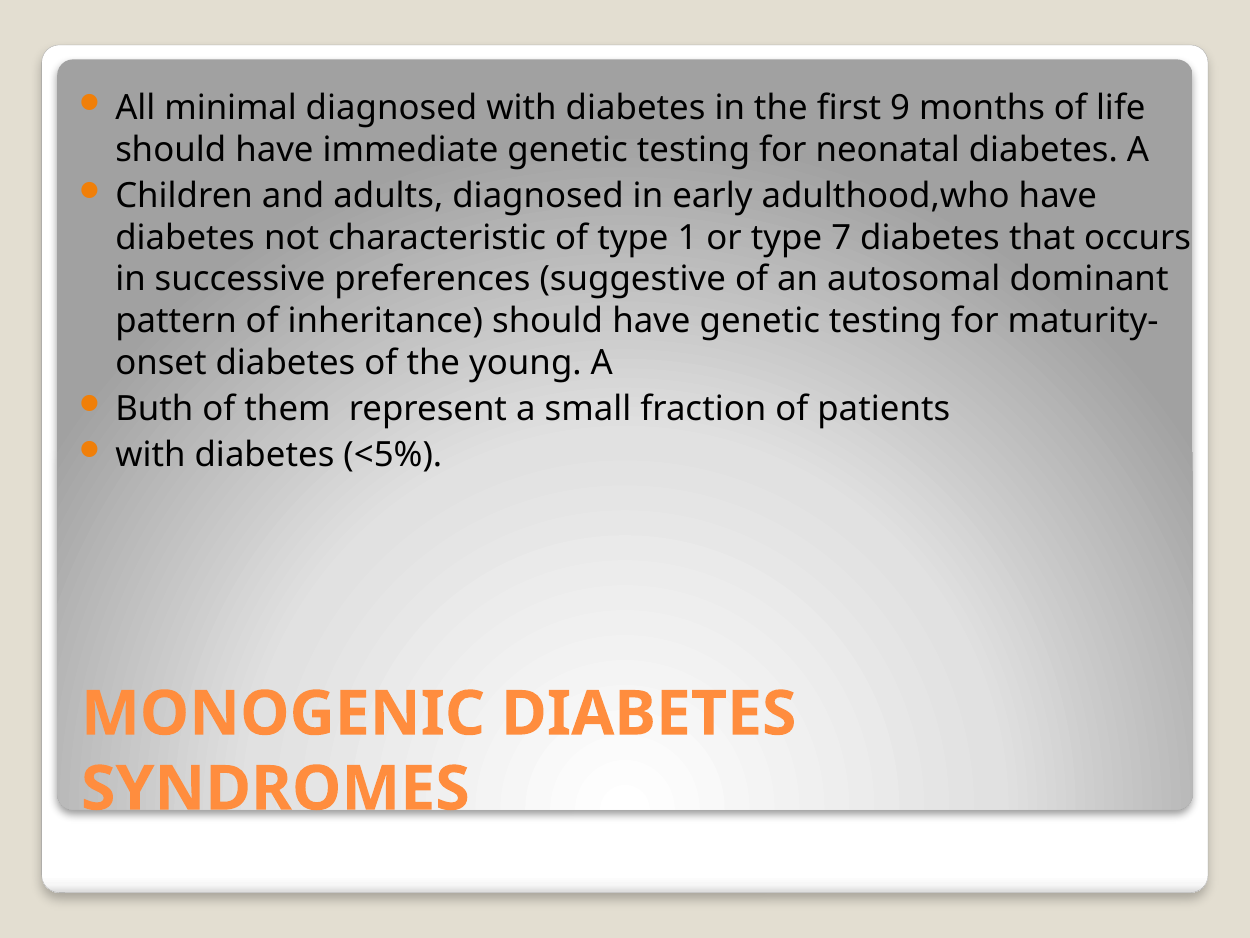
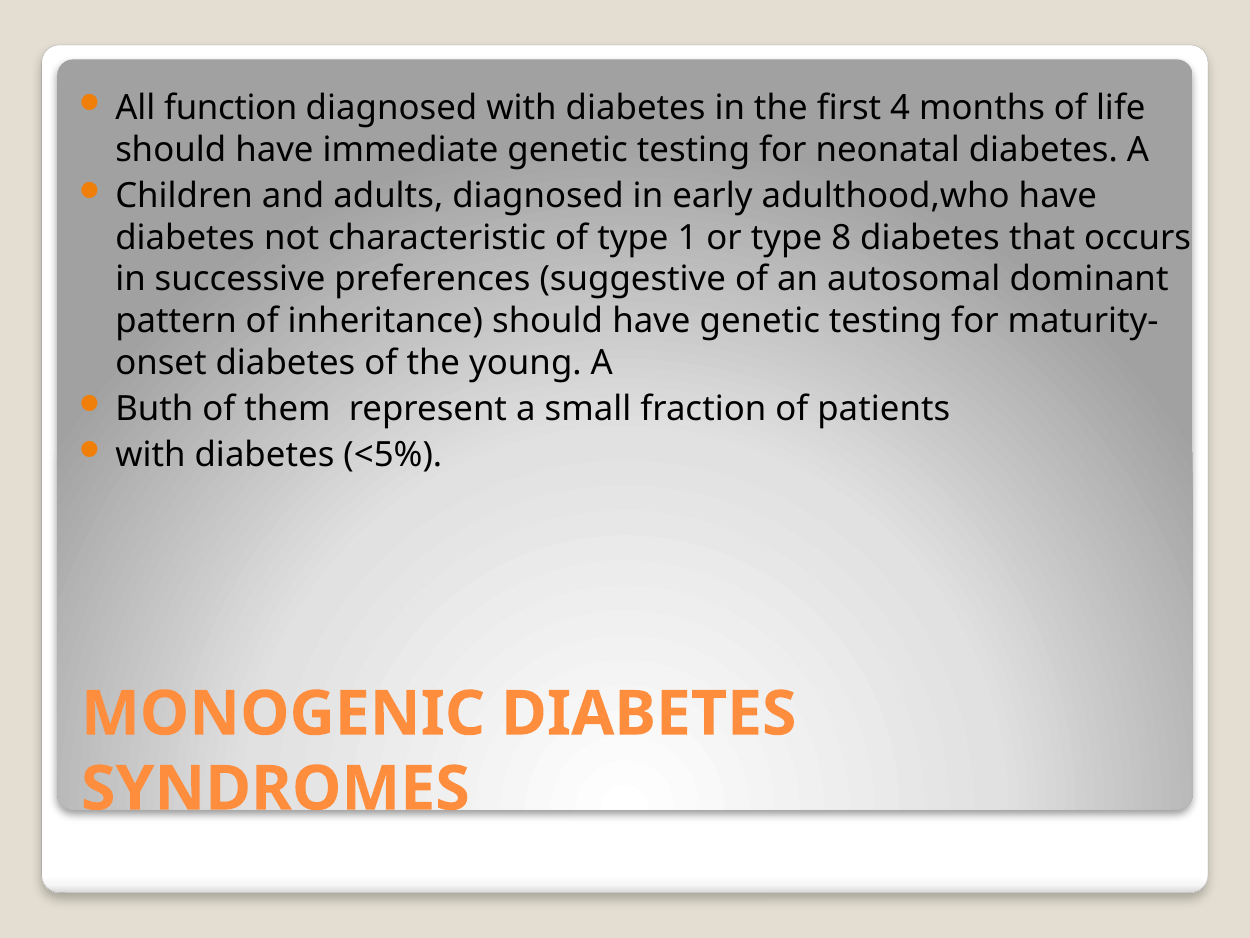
minimal: minimal -> function
9: 9 -> 4
7: 7 -> 8
